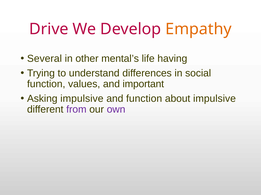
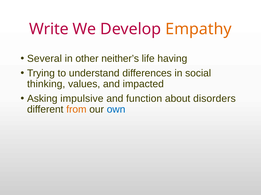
Drive: Drive -> Write
mental’s: mental’s -> neither’s
function at (46, 84): function -> thinking
important: important -> impacted
about impulsive: impulsive -> disorders
from colour: purple -> orange
own colour: purple -> blue
